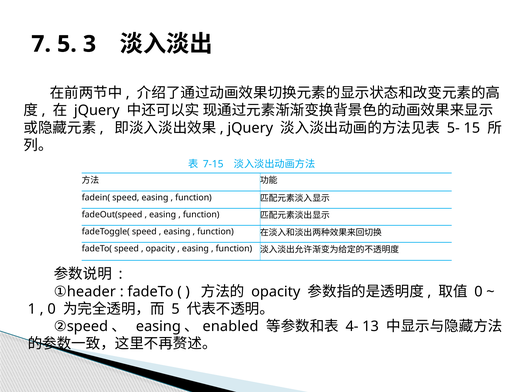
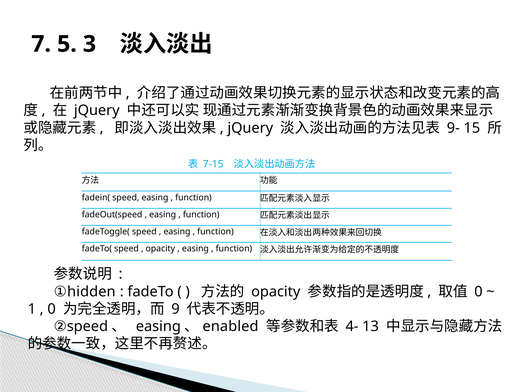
5-: 5- -> 9-
header: header -> hidden
5 at (176, 309): 5 -> 9
